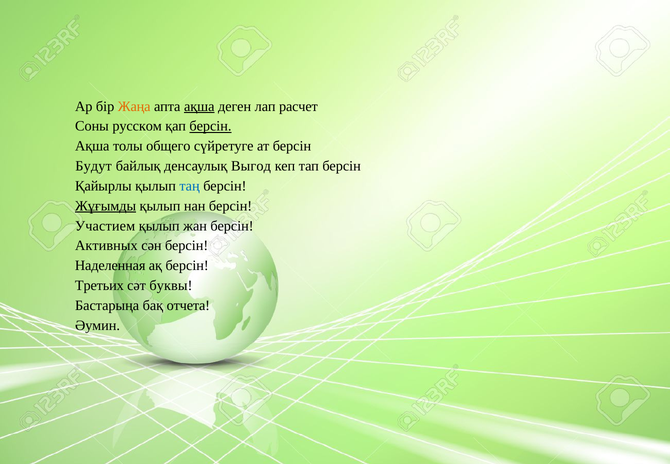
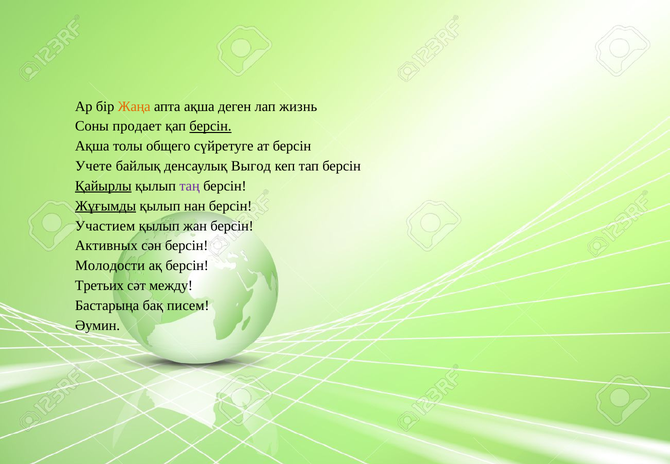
ақша at (199, 106) underline: present -> none
расчет: расчет -> жизнь
русском: русском -> продает
Будут: Будут -> Учете
Қайырлы underline: none -> present
таң colour: blue -> purple
Наделенная: Наделенная -> Молодости
буквы: буквы -> между
отчета: отчета -> писем
